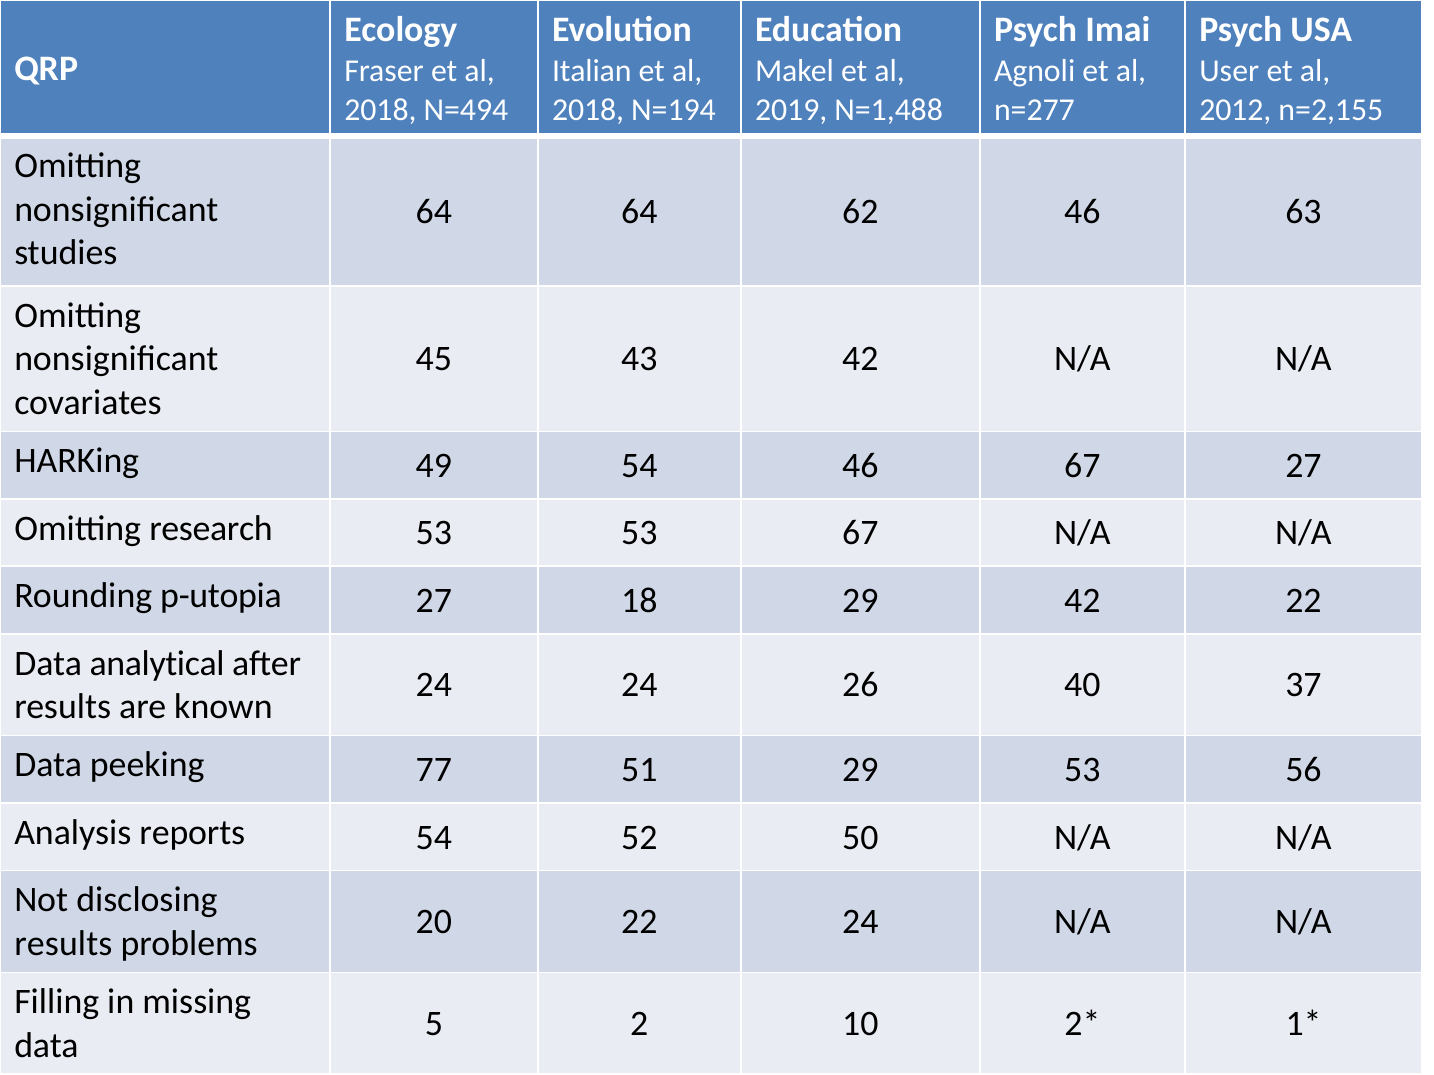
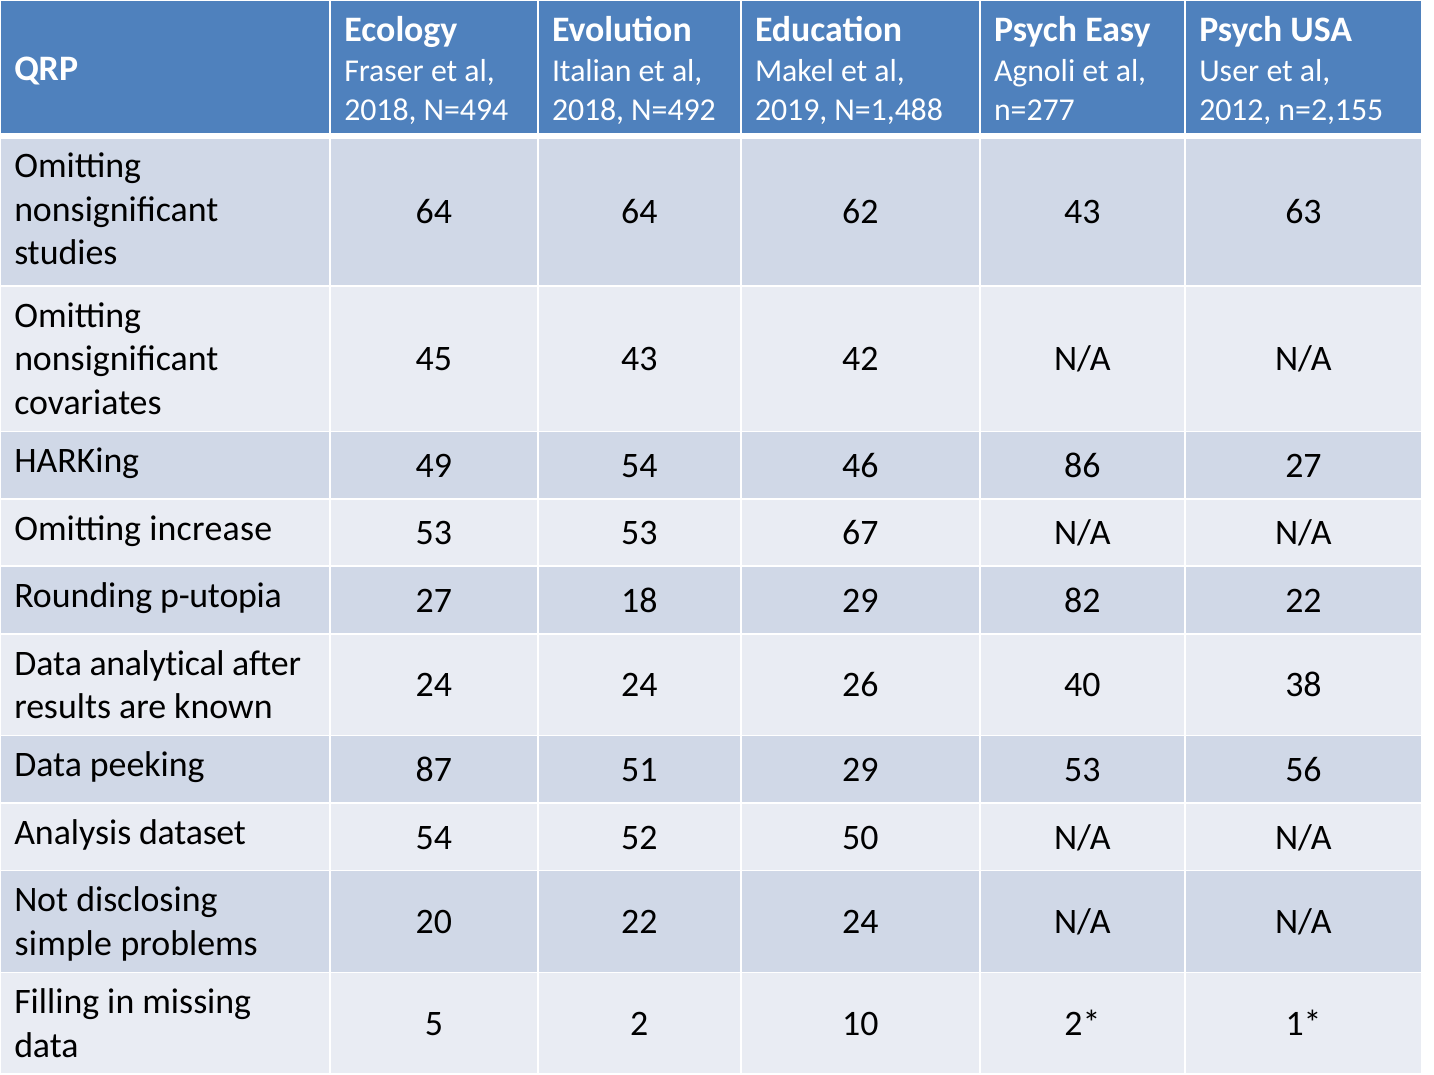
Imai: Imai -> Easy
N=194: N=194 -> N=492
62 46: 46 -> 43
46 67: 67 -> 86
research: research -> increase
29 42: 42 -> 82
37: 37 -> 38
77: 77 -> 87
reports: reports -> dataset
results at (63, 944): results -> simple
